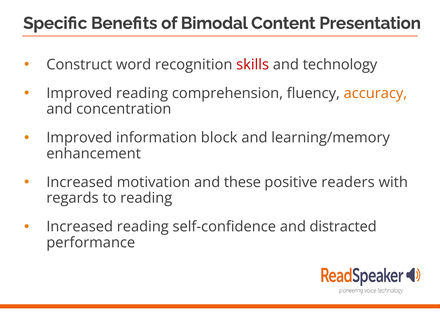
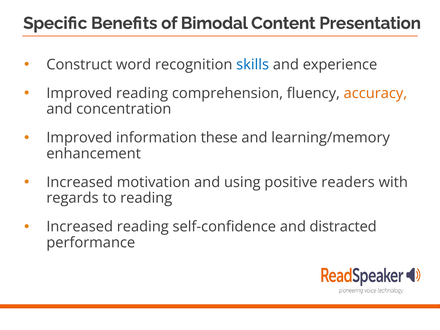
skills colour: red -> blue
technology: technology -> experience
block: block -> these
these: these -> using
